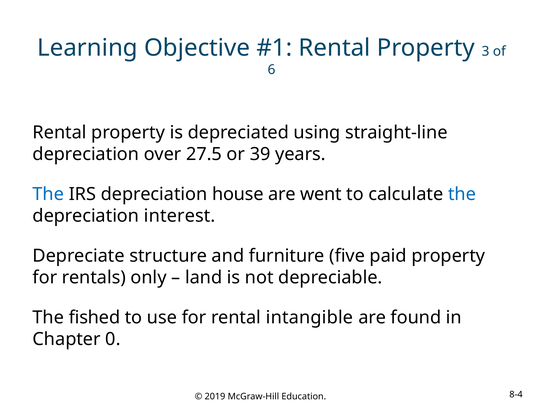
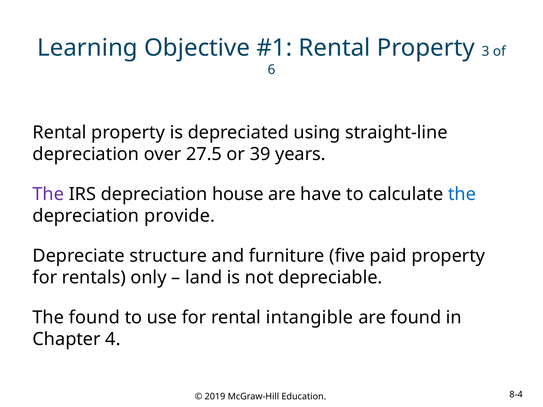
The at (48, 194) colour: blue -> purple
went: went -> have
interest: interest -> provide
The fished: fished -> found
0: 0 -> 4
